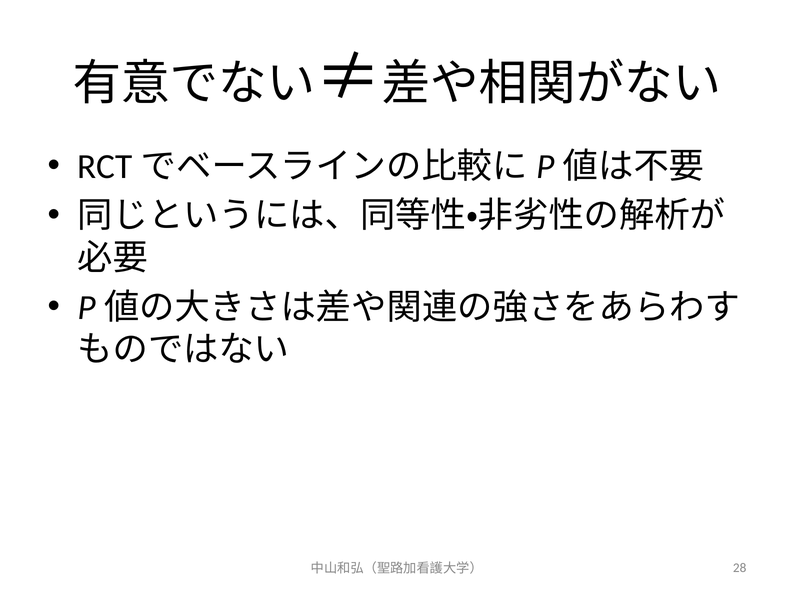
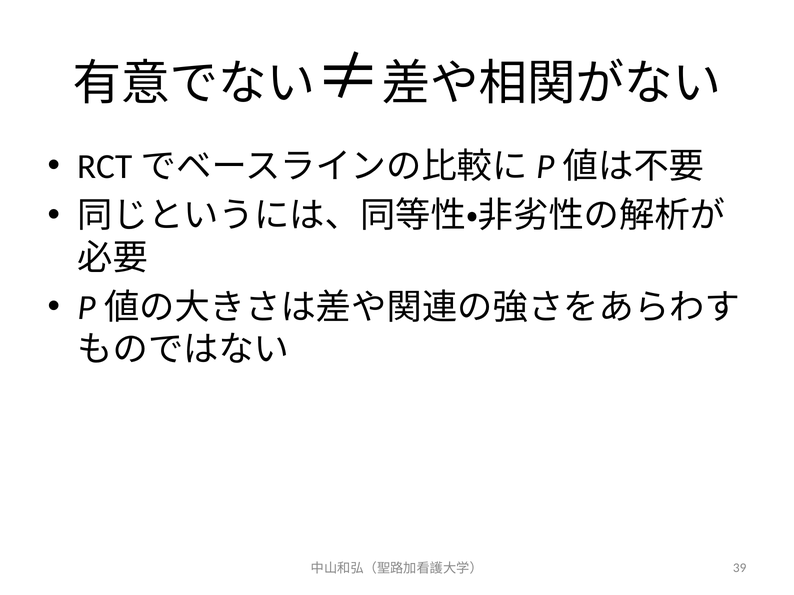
28: 28 -> 39
